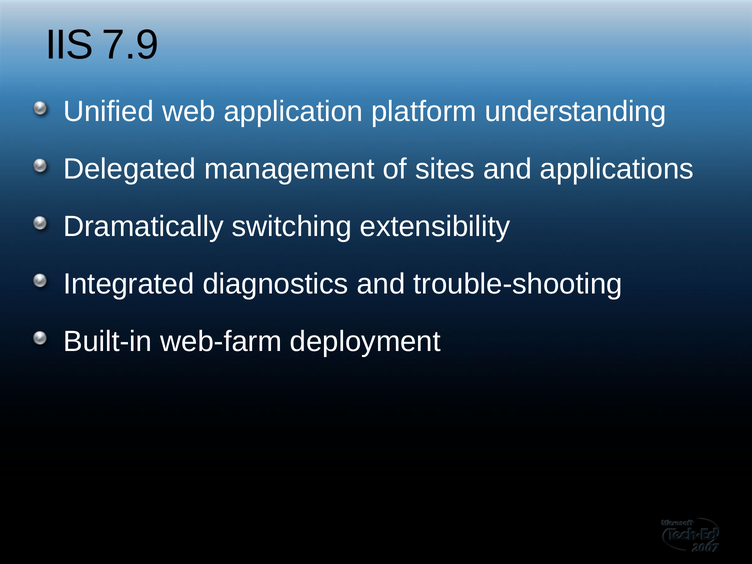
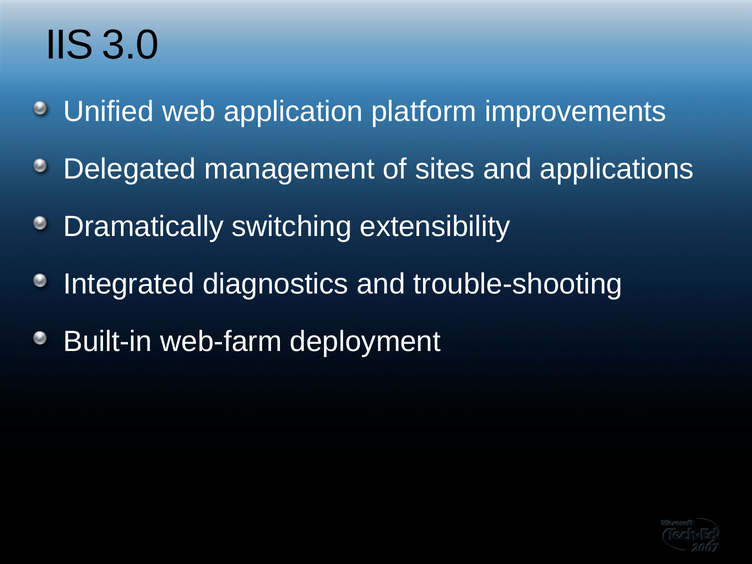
7.9: 7.9 -> 3.0
understanding: understanding -> improvements
